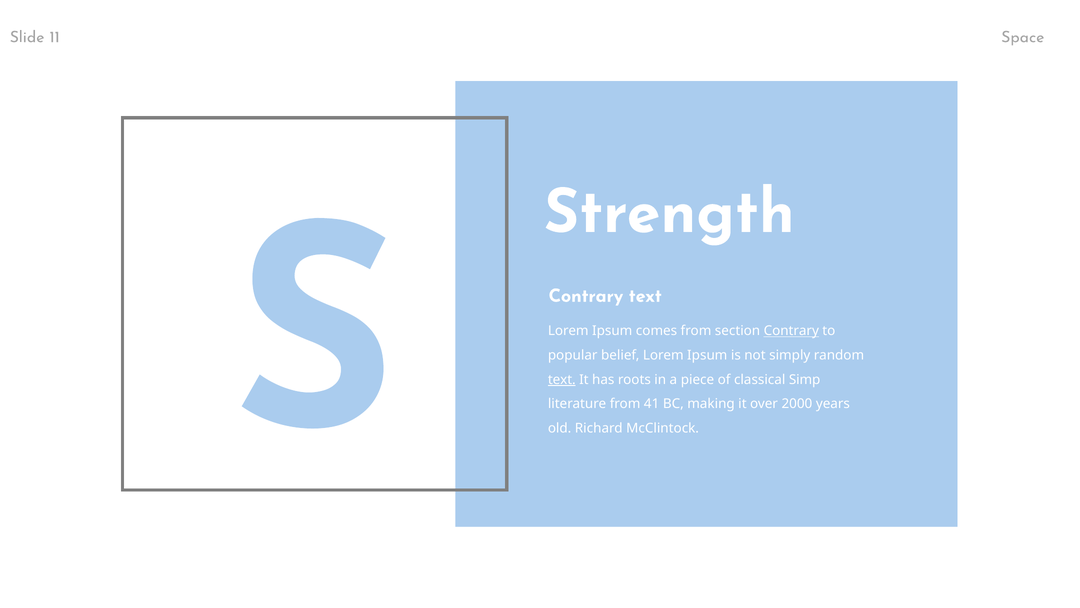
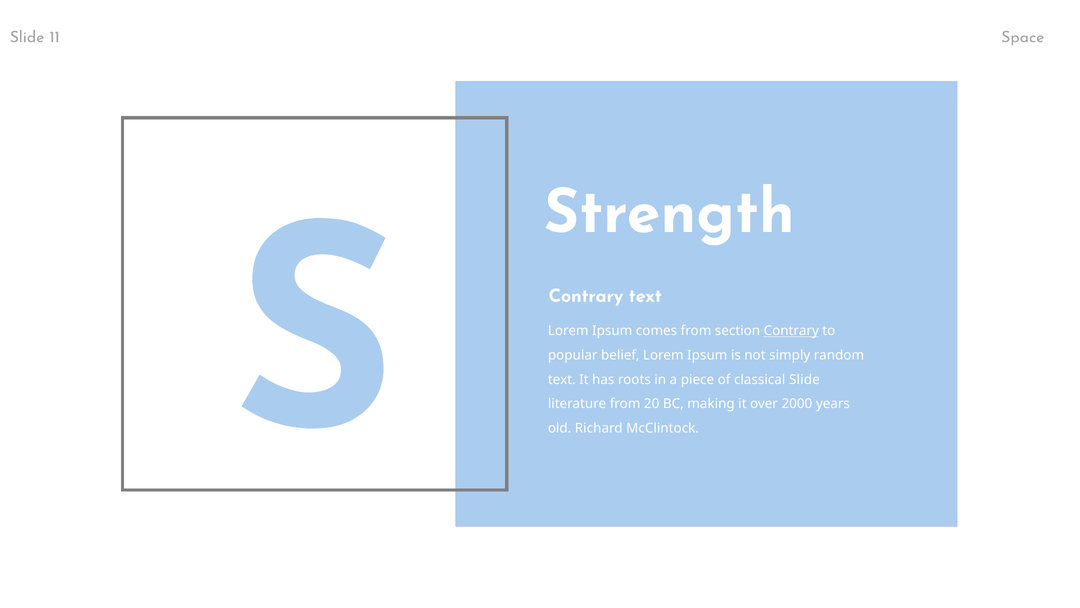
text at (562, 379) underline: present -> none
classical Simp: Simp -> Slide
41: 41 -> 20
